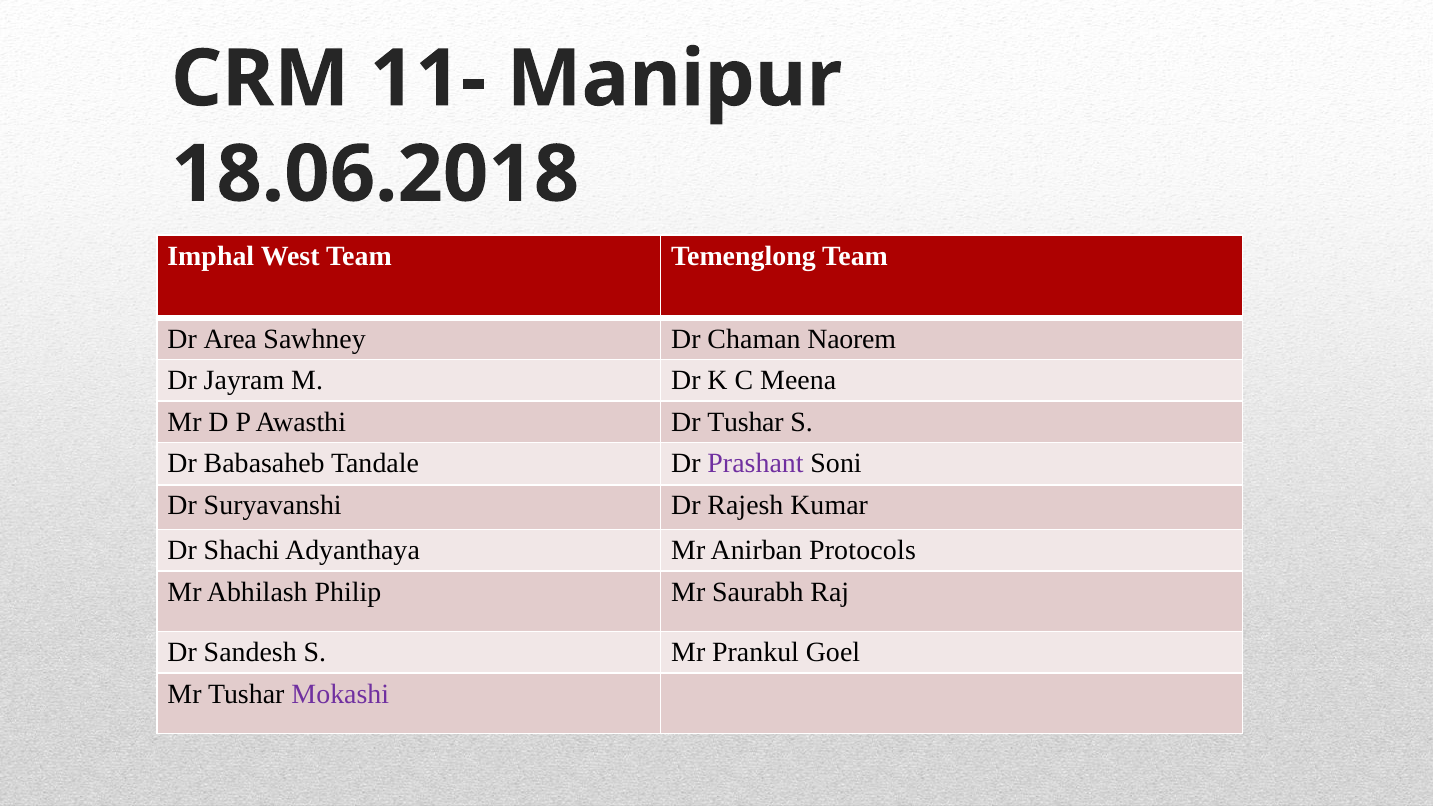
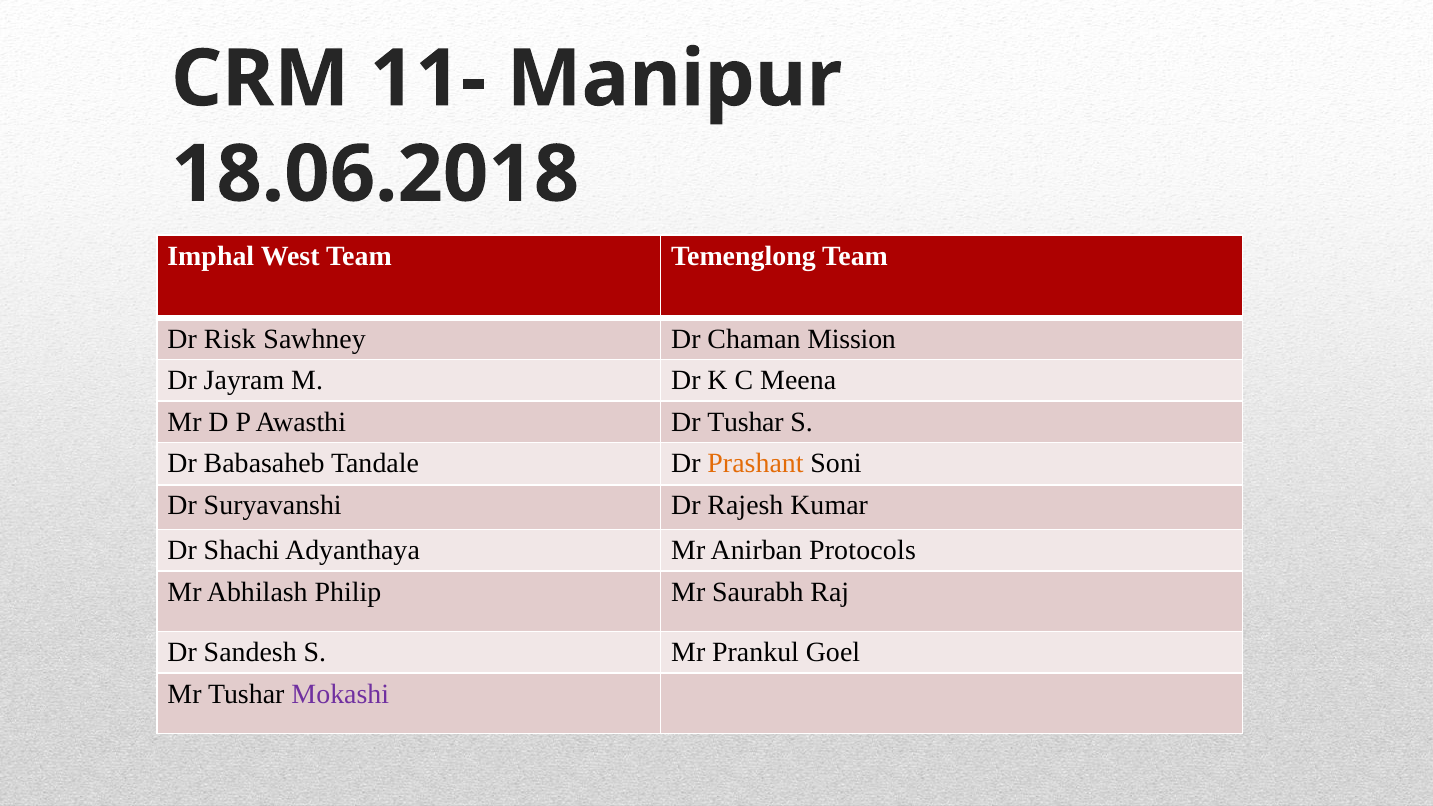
Area: Area -> Risk
Naorem: Naorem -> Mission
Prashant colour: purple -> orange
